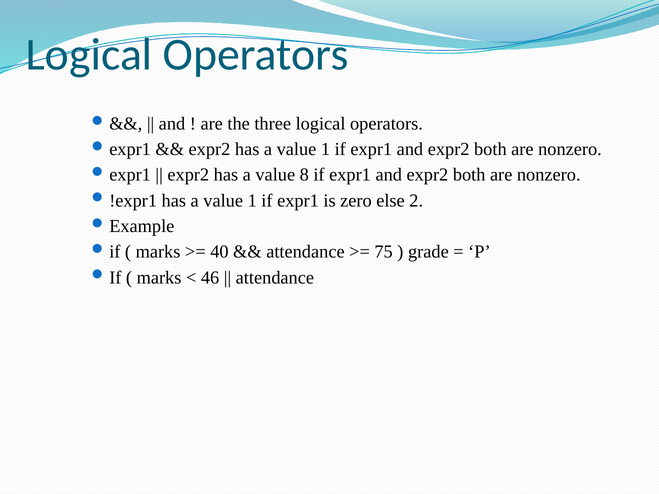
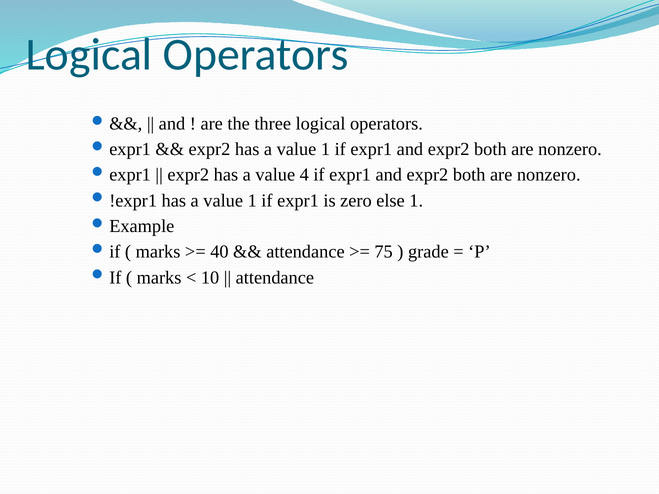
8: 8 -> 4
else 2: 2 -> 1
46: 46 -> 10
